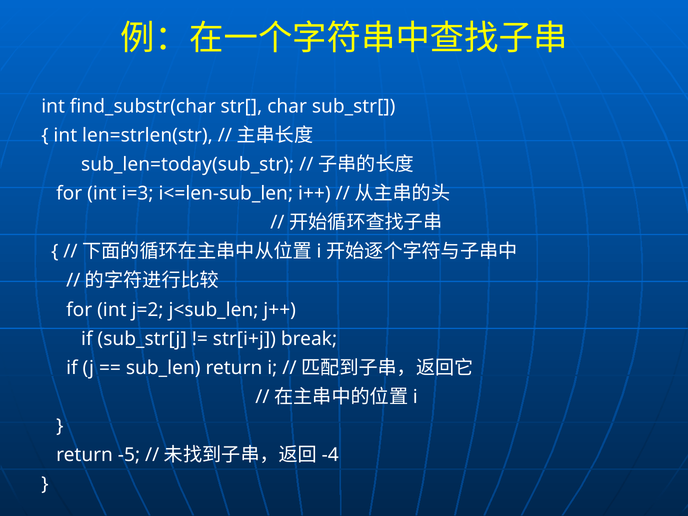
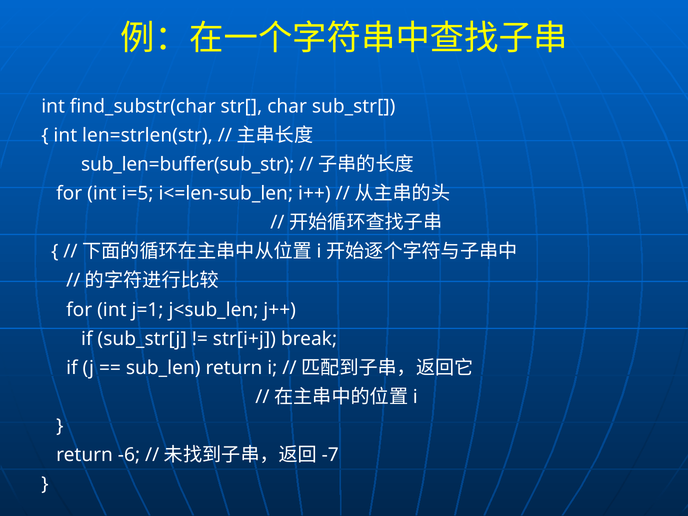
sub_len=today(sub_str: sub_len=today(sub_str -> sub_len=buffer(sub_str
i=3: i=3 -> i=5
j=2: j=2 -> j=1
-5: -5 -> -6
-4: -4 -> -7
